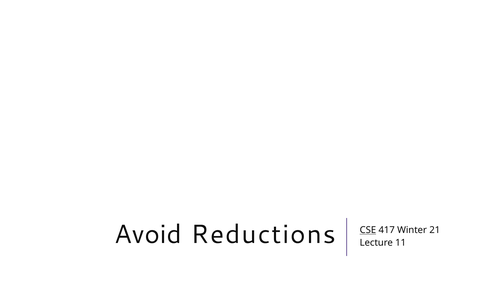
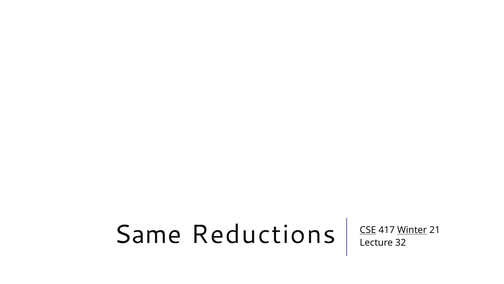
Avoid: Avoid -> Same
Winter underline: none -> present
11: 11 -> 32
